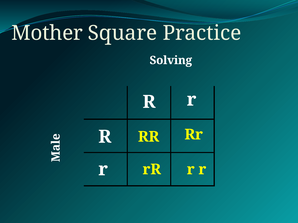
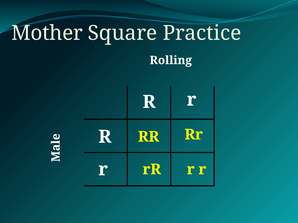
Solving: Solving -> Rolling
